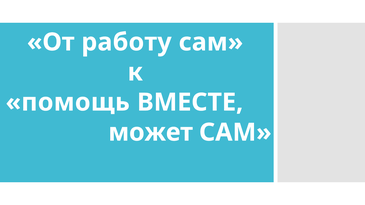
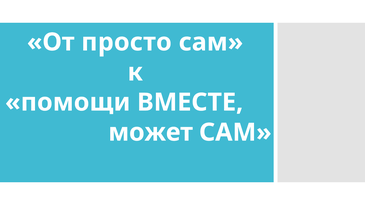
работу: работу -> просто
помощь: помощь -> помощи
